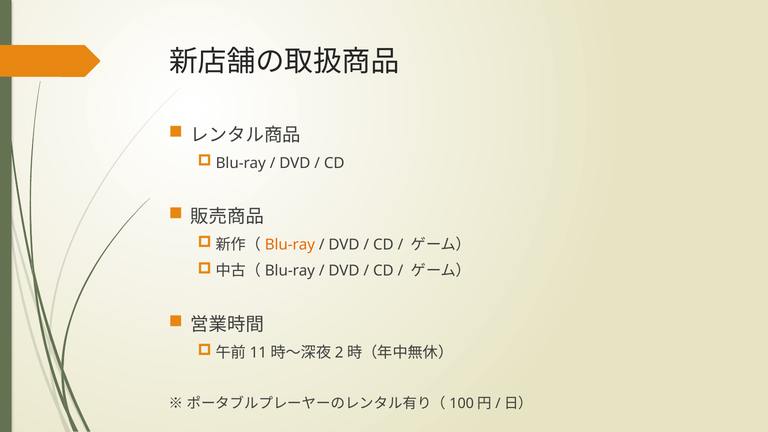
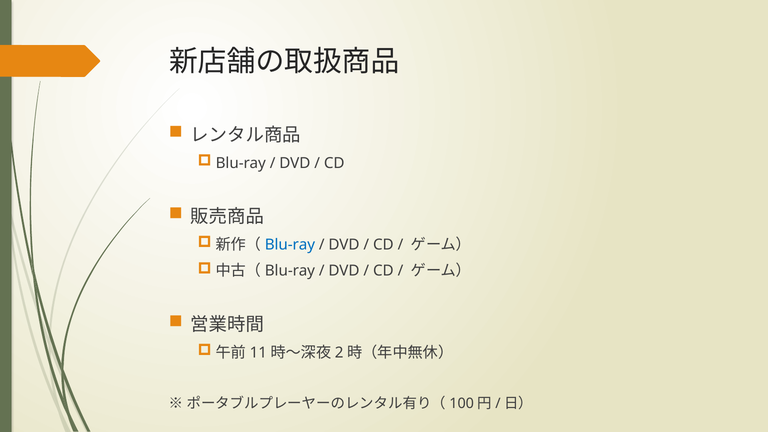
Blu-ray at (290, 245) colour: orange -> blue
